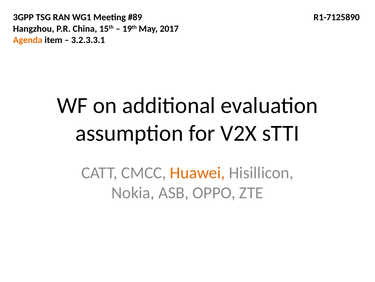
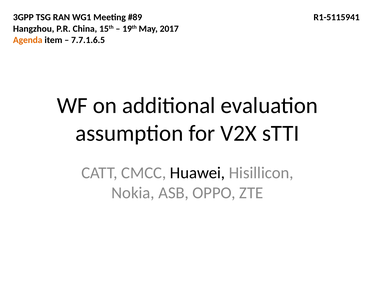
R1-7125890: R1-7125890 -> R1-5115941
3.2.3.3.1: 3.2.3.3.1 -> 7.7.1.6.5
Huawei colour: orange -> black
